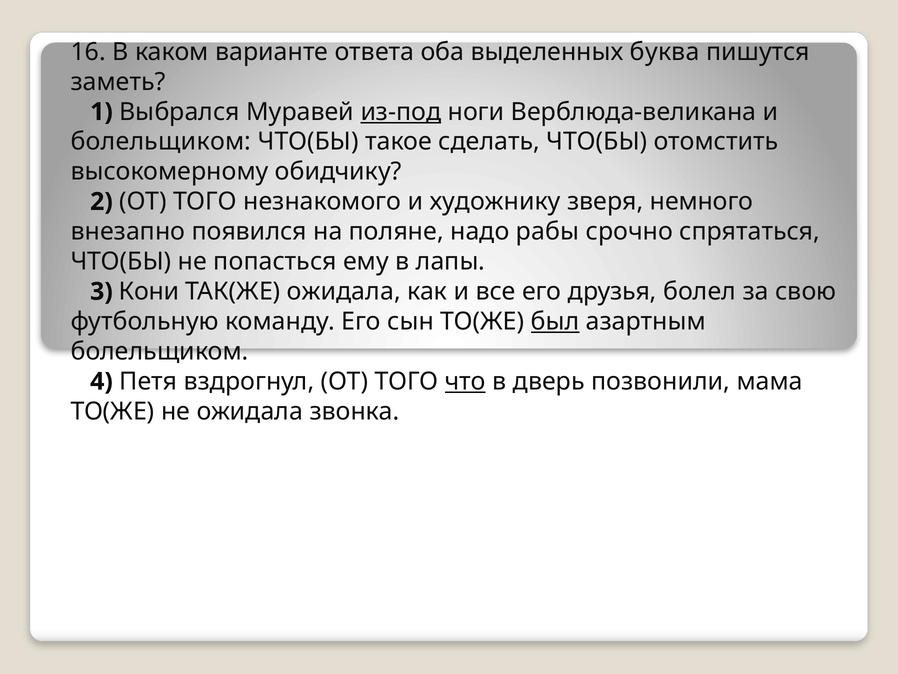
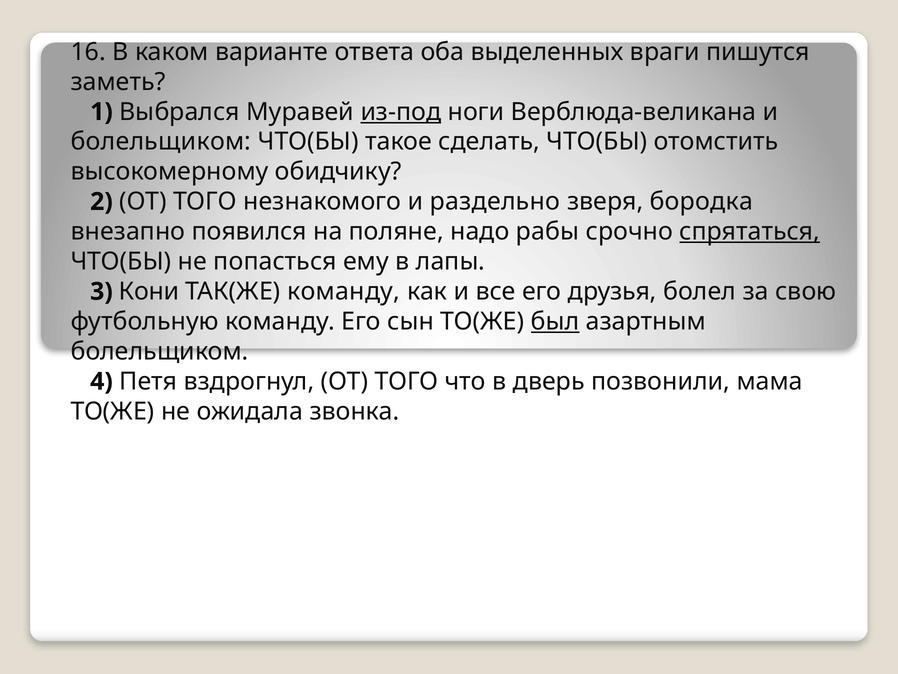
буква: буква -> враги
художнику: художнику -> раздельно
немного: немного -> бородка
спрятаться underline: none -> present
ТАК(ЖЕ ожидала: ожидала -> команду
что underline: present -> none
